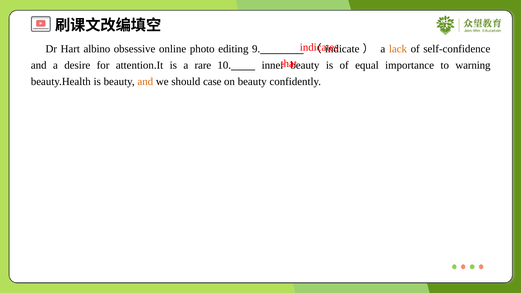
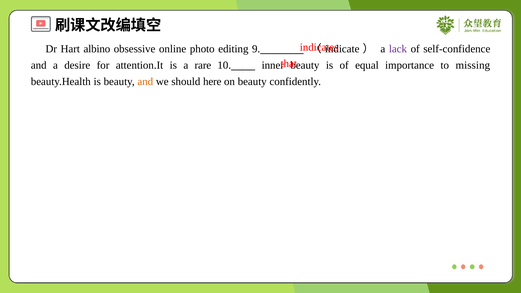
lack colour: orange -> purple
warning: warning -> missing
case: case -> here
